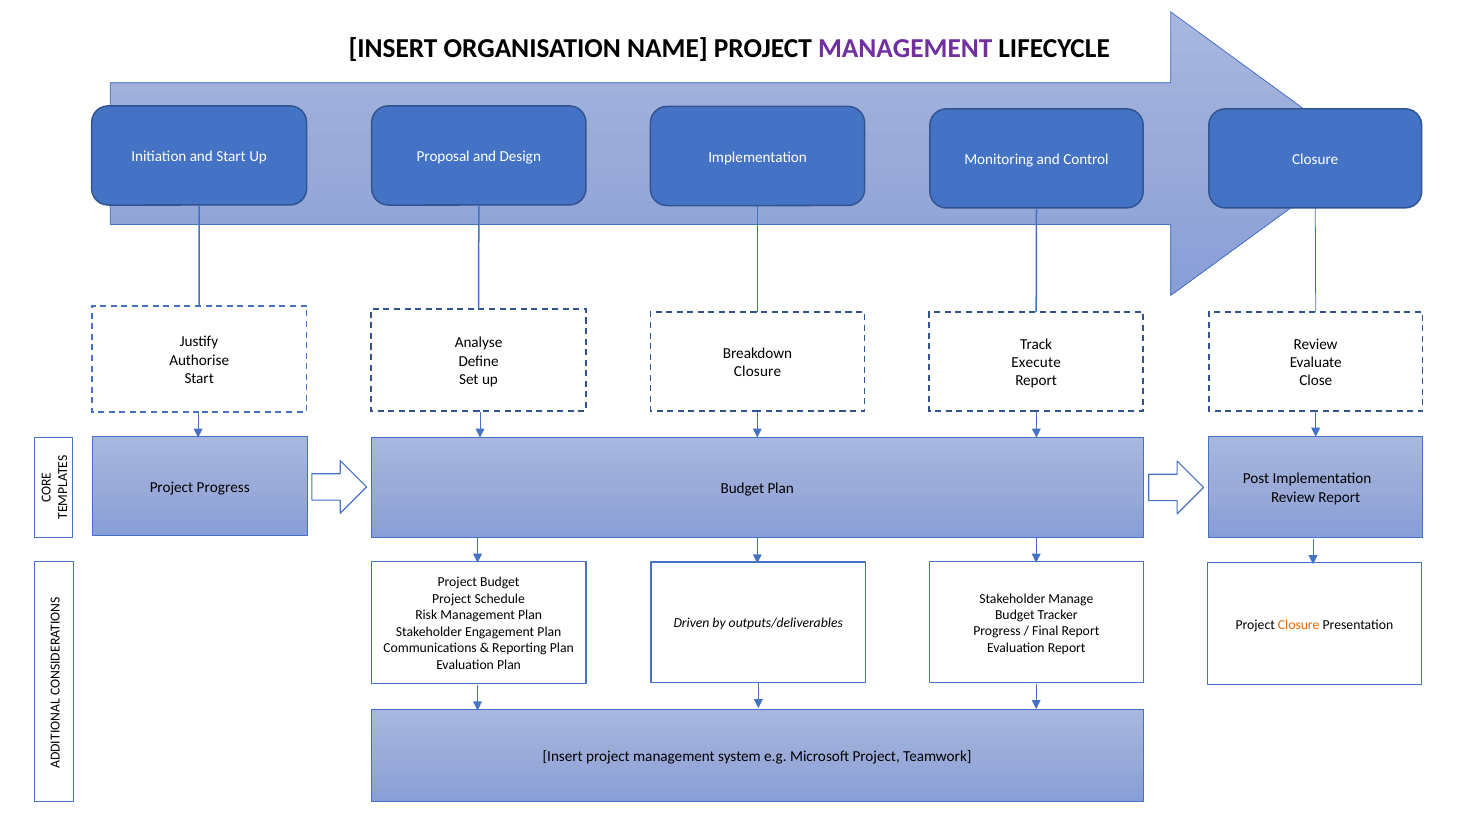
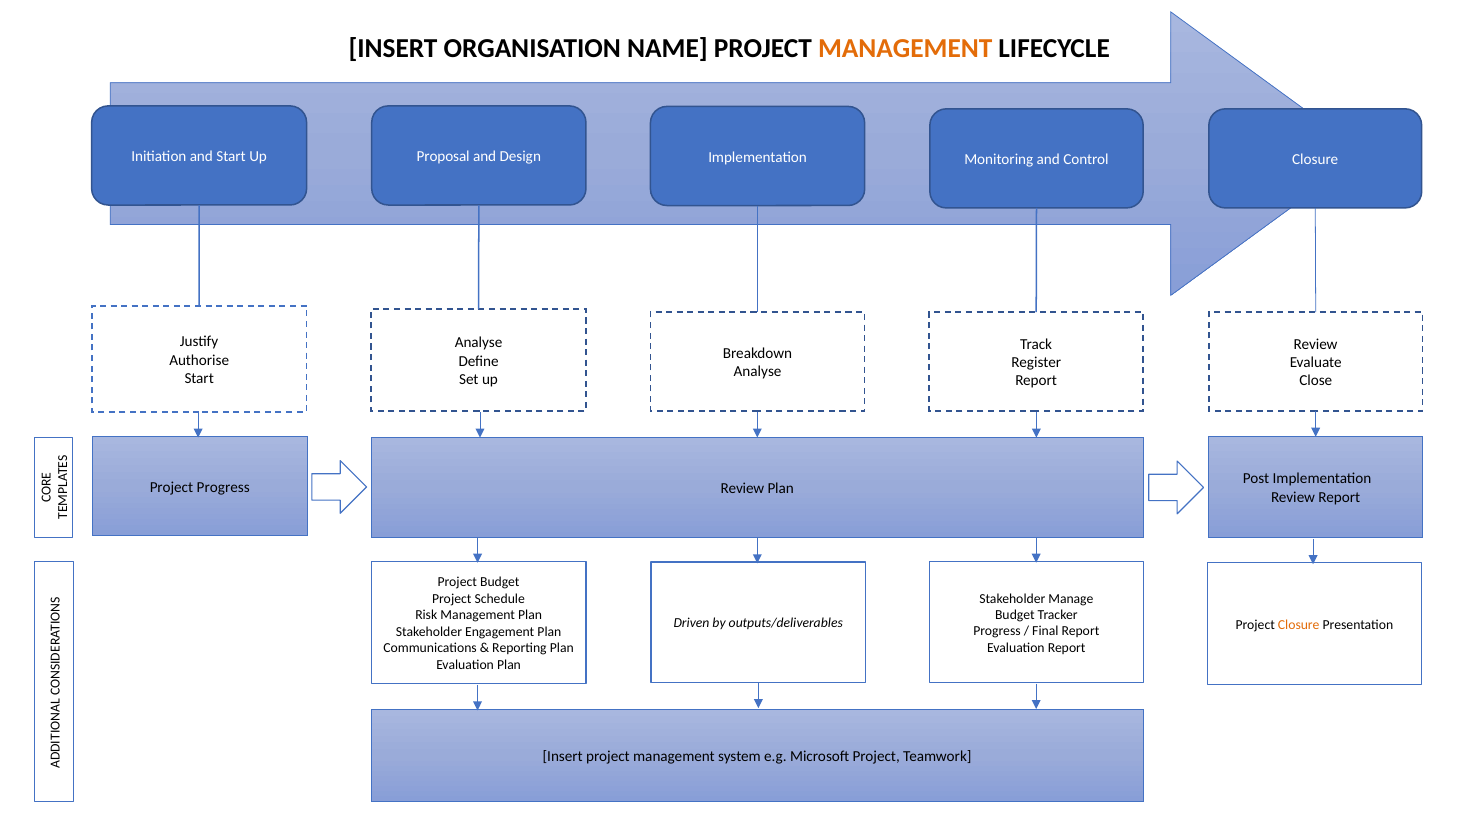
MANAGEMENT at (905, 48) colour: purple -> orange
Execute: Execute -> Register
Closure at (758, 372): Closure -> Analyse
Budget at (742, 488): Budget -> Review
